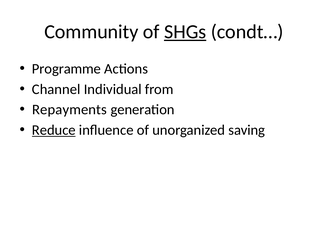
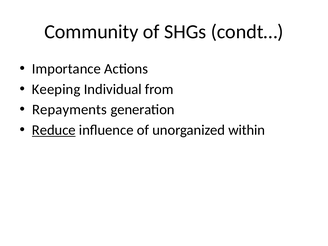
SHGs underline: present -> none
Programme: Programme -> Importance
Channel: Channel -> Keeping
saving: saving -> within
